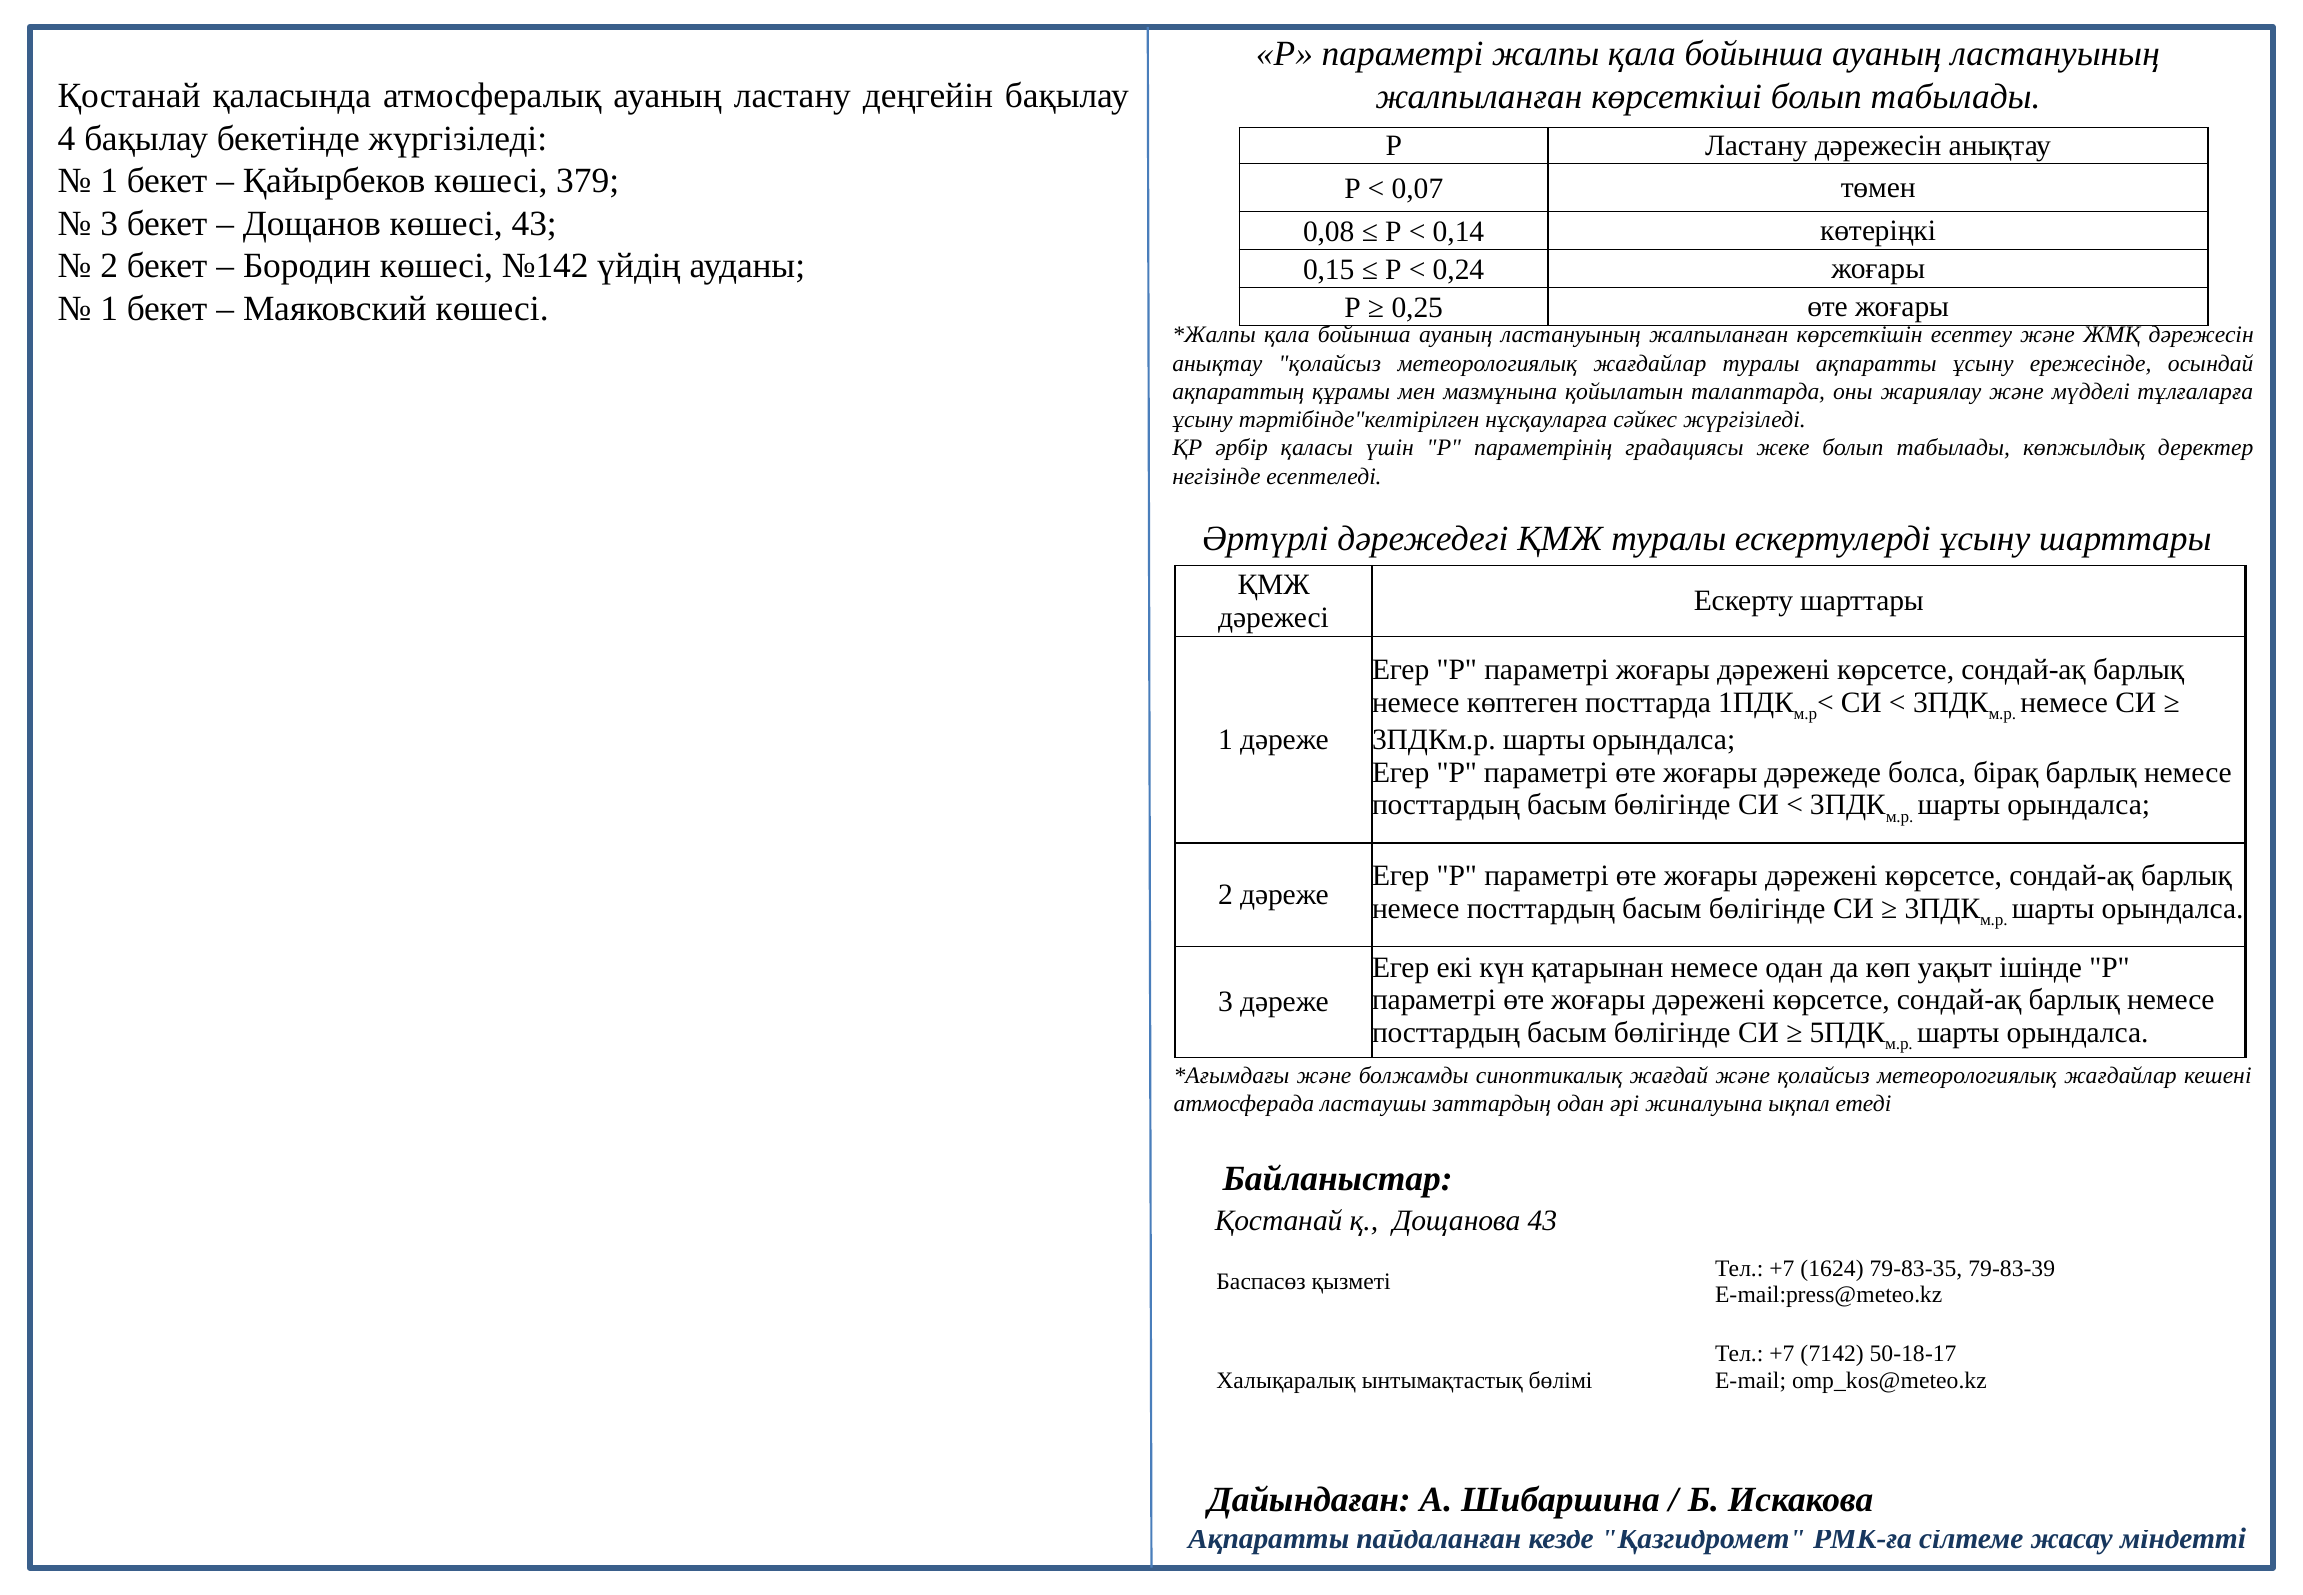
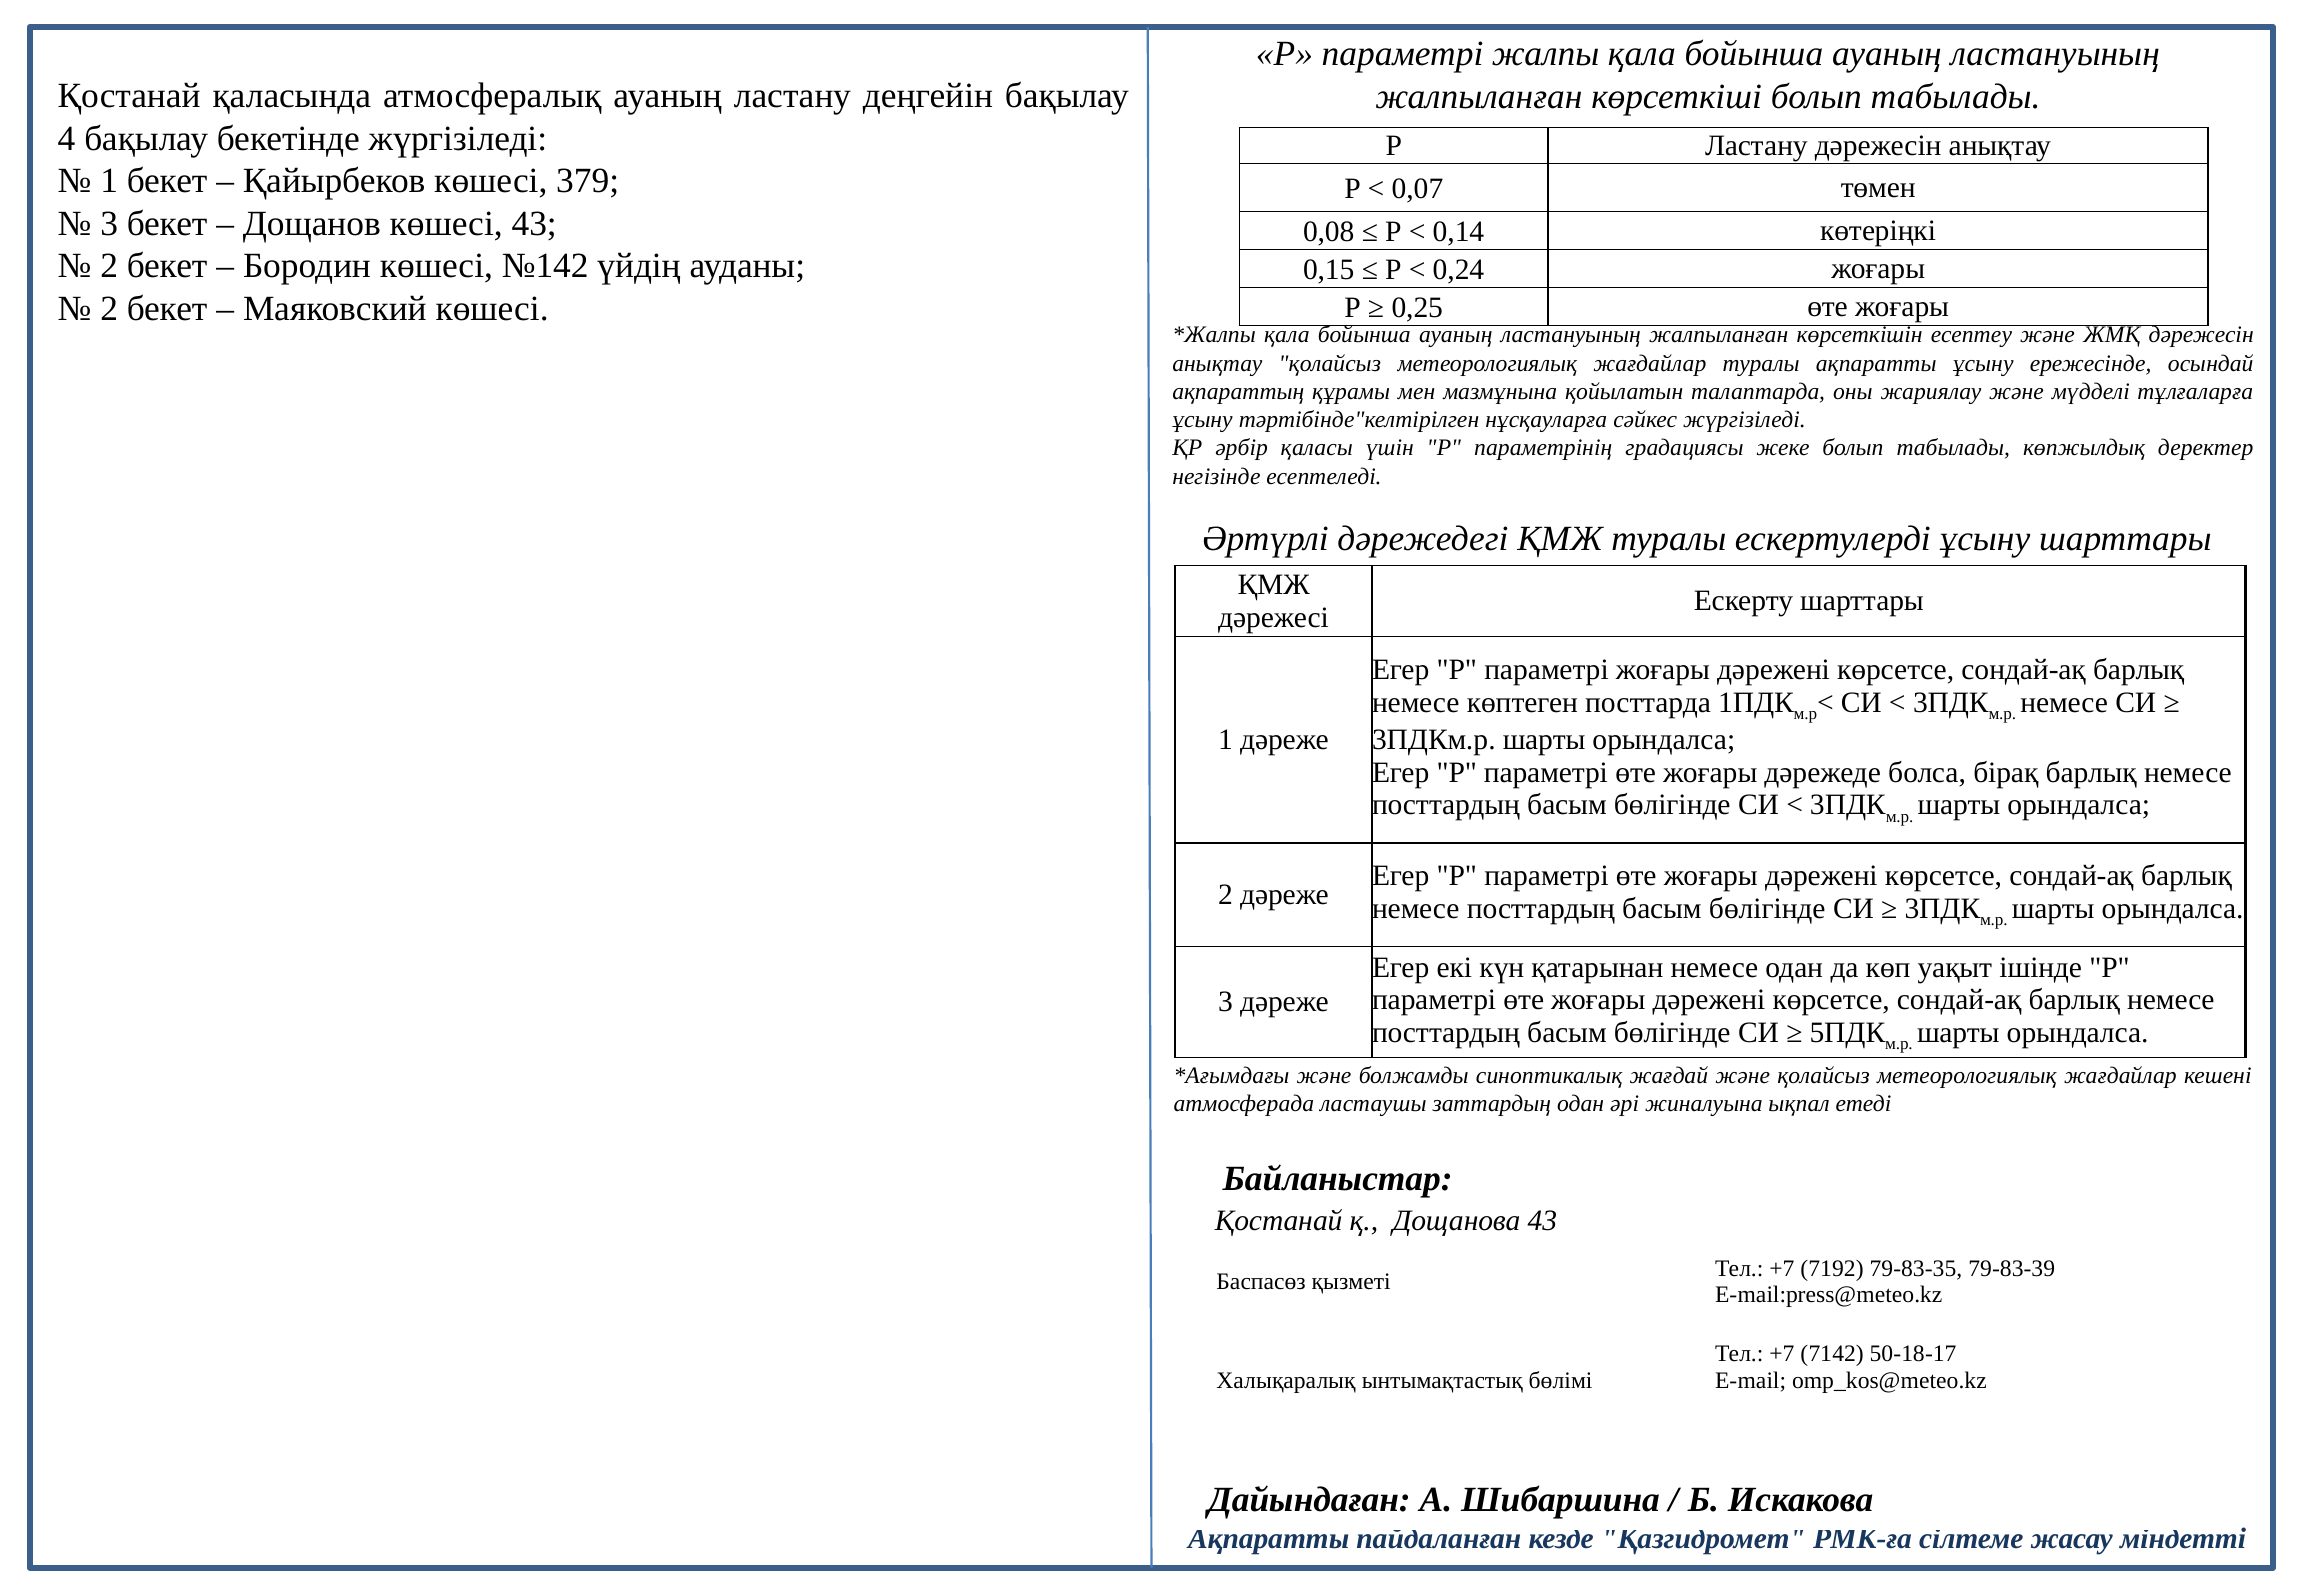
1 at (109, 308): 1 -> 2
1624: 1624 -> 7192
